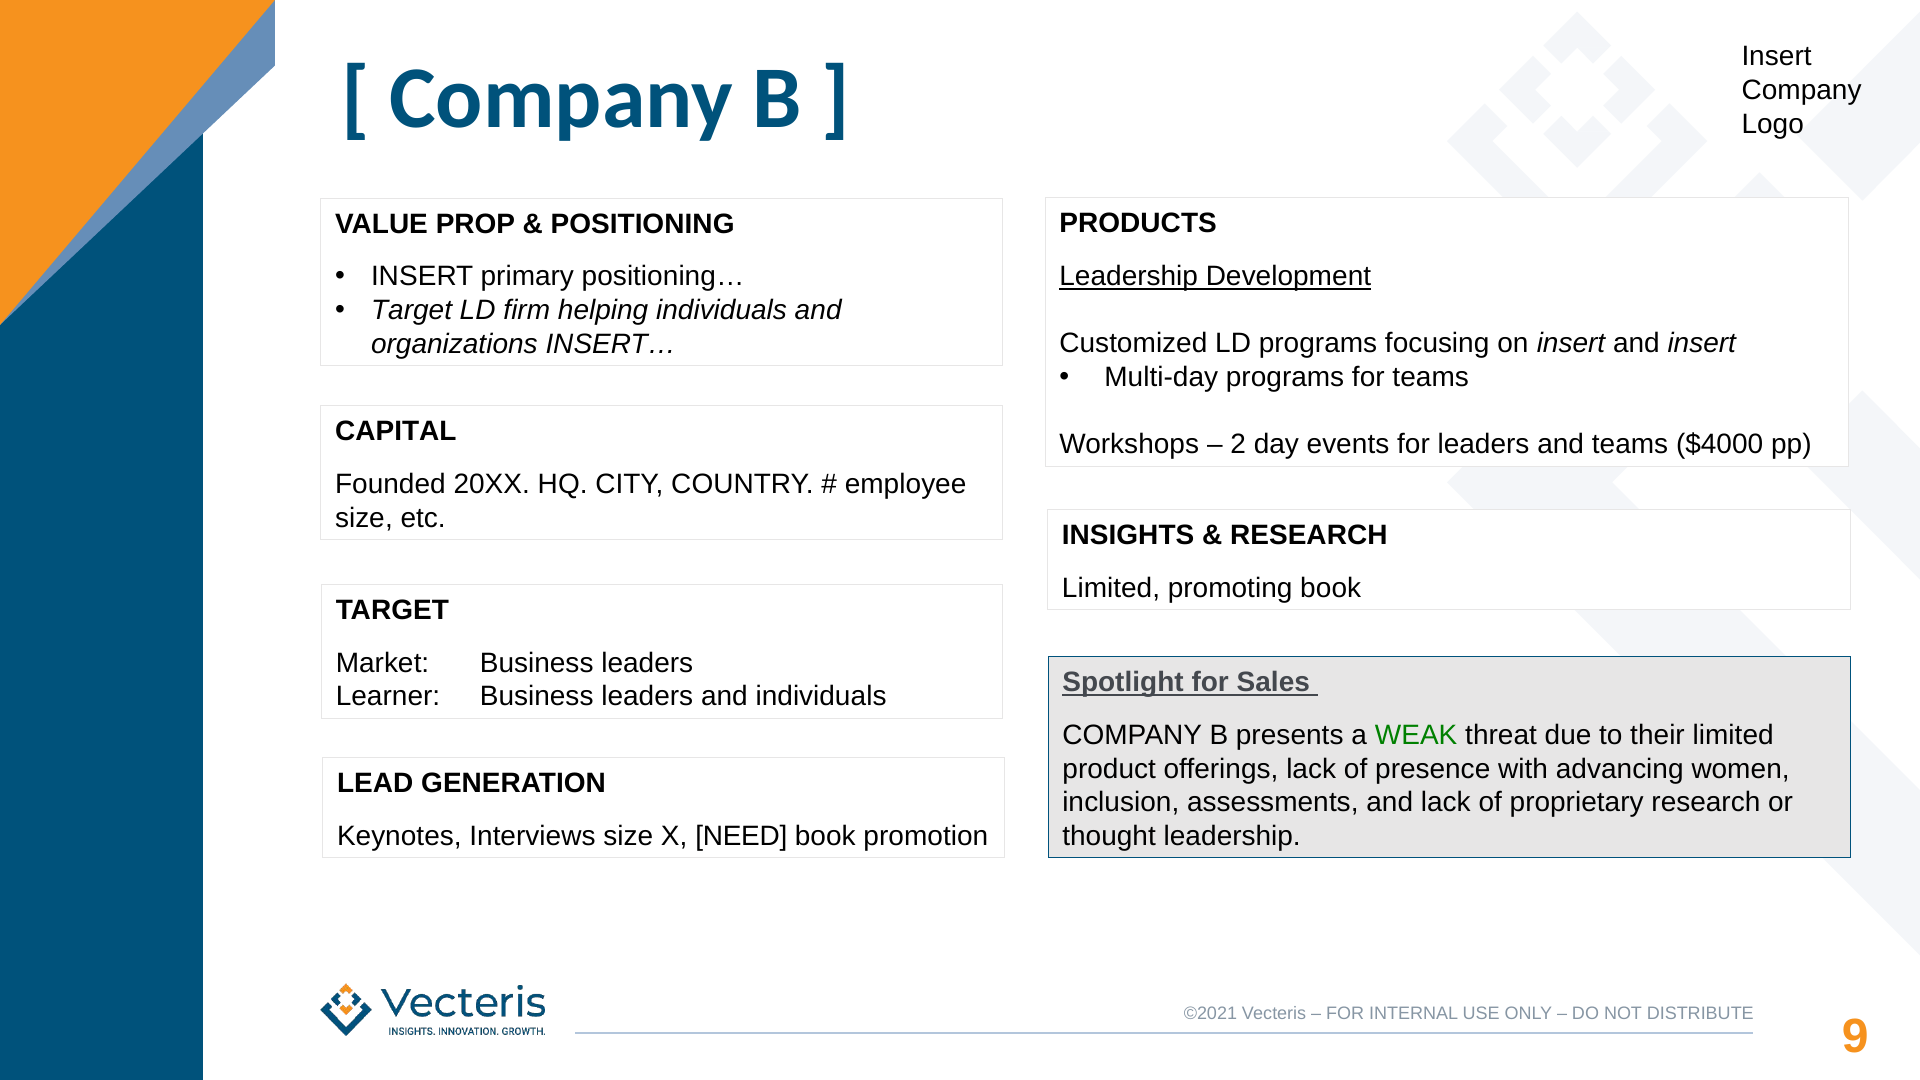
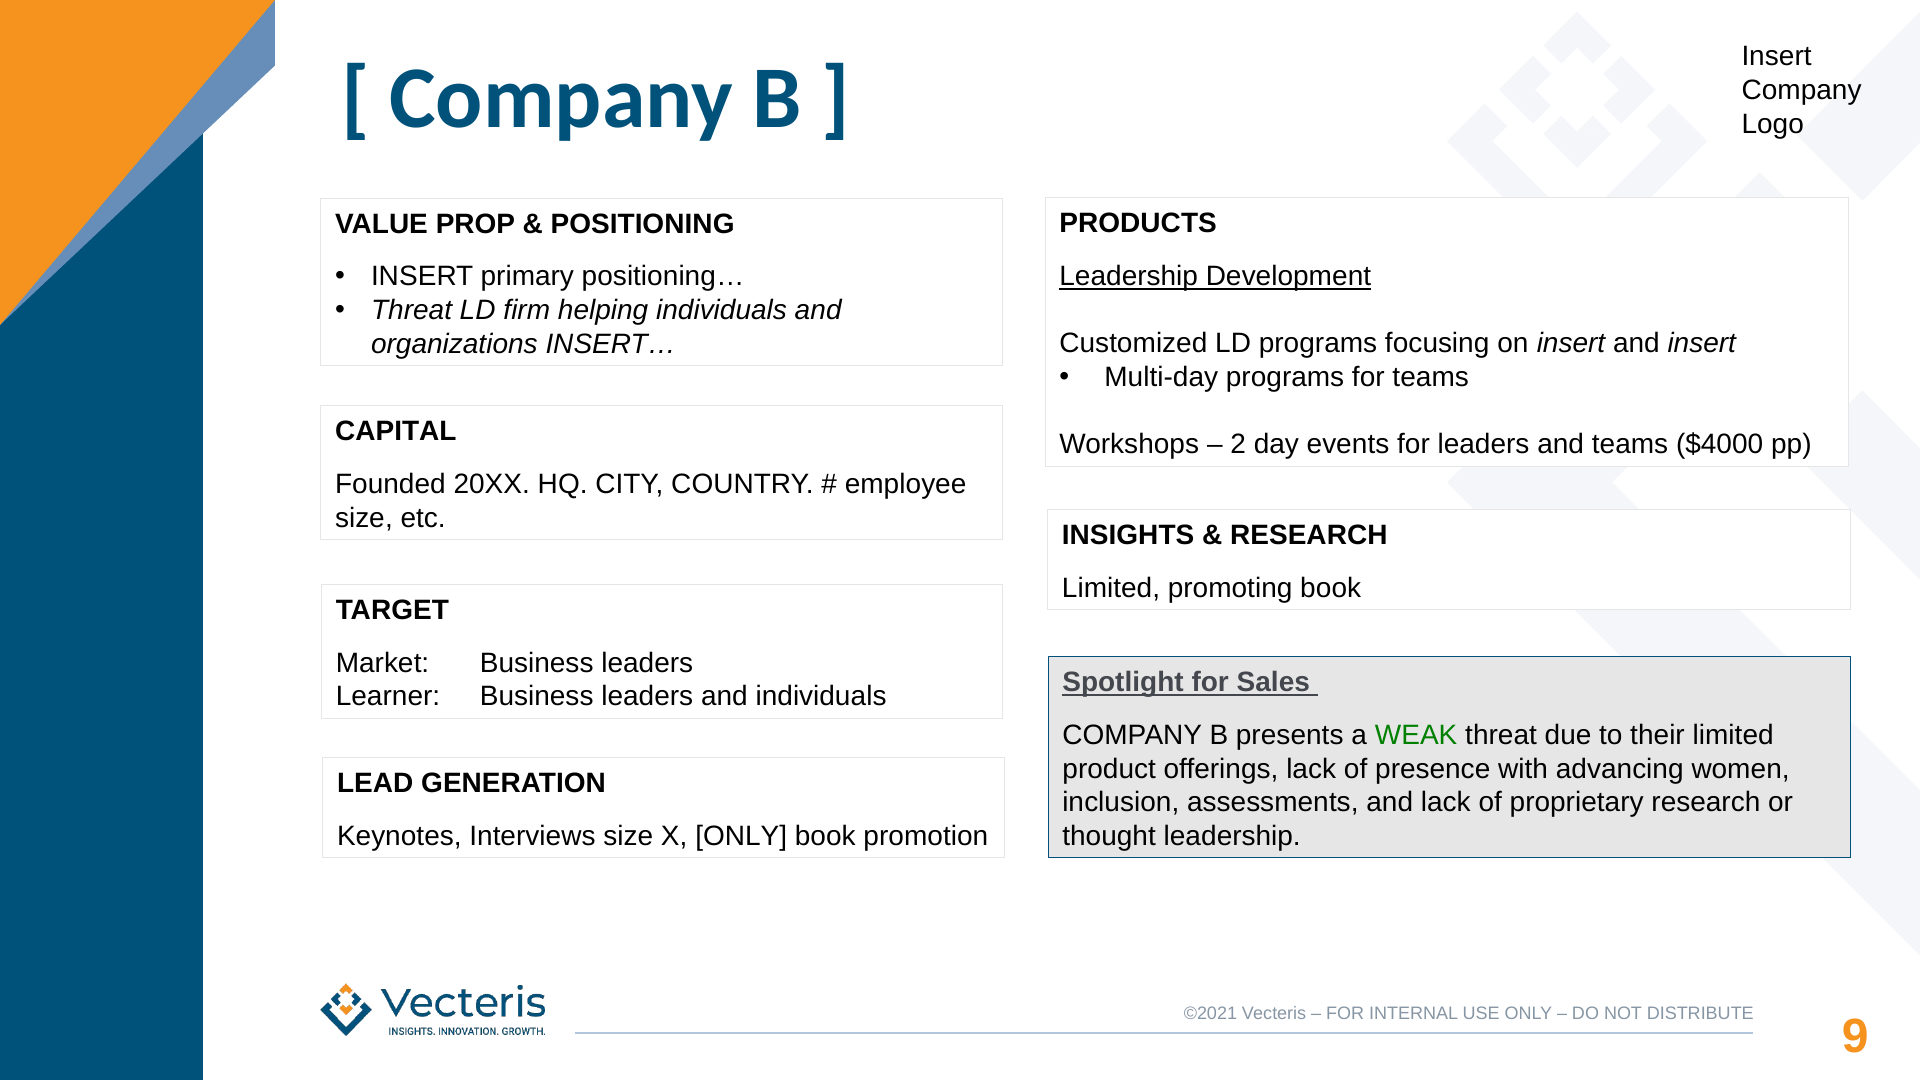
Target at (412, 310): Target -> Threat
X NEED: NEED -> ONLY
